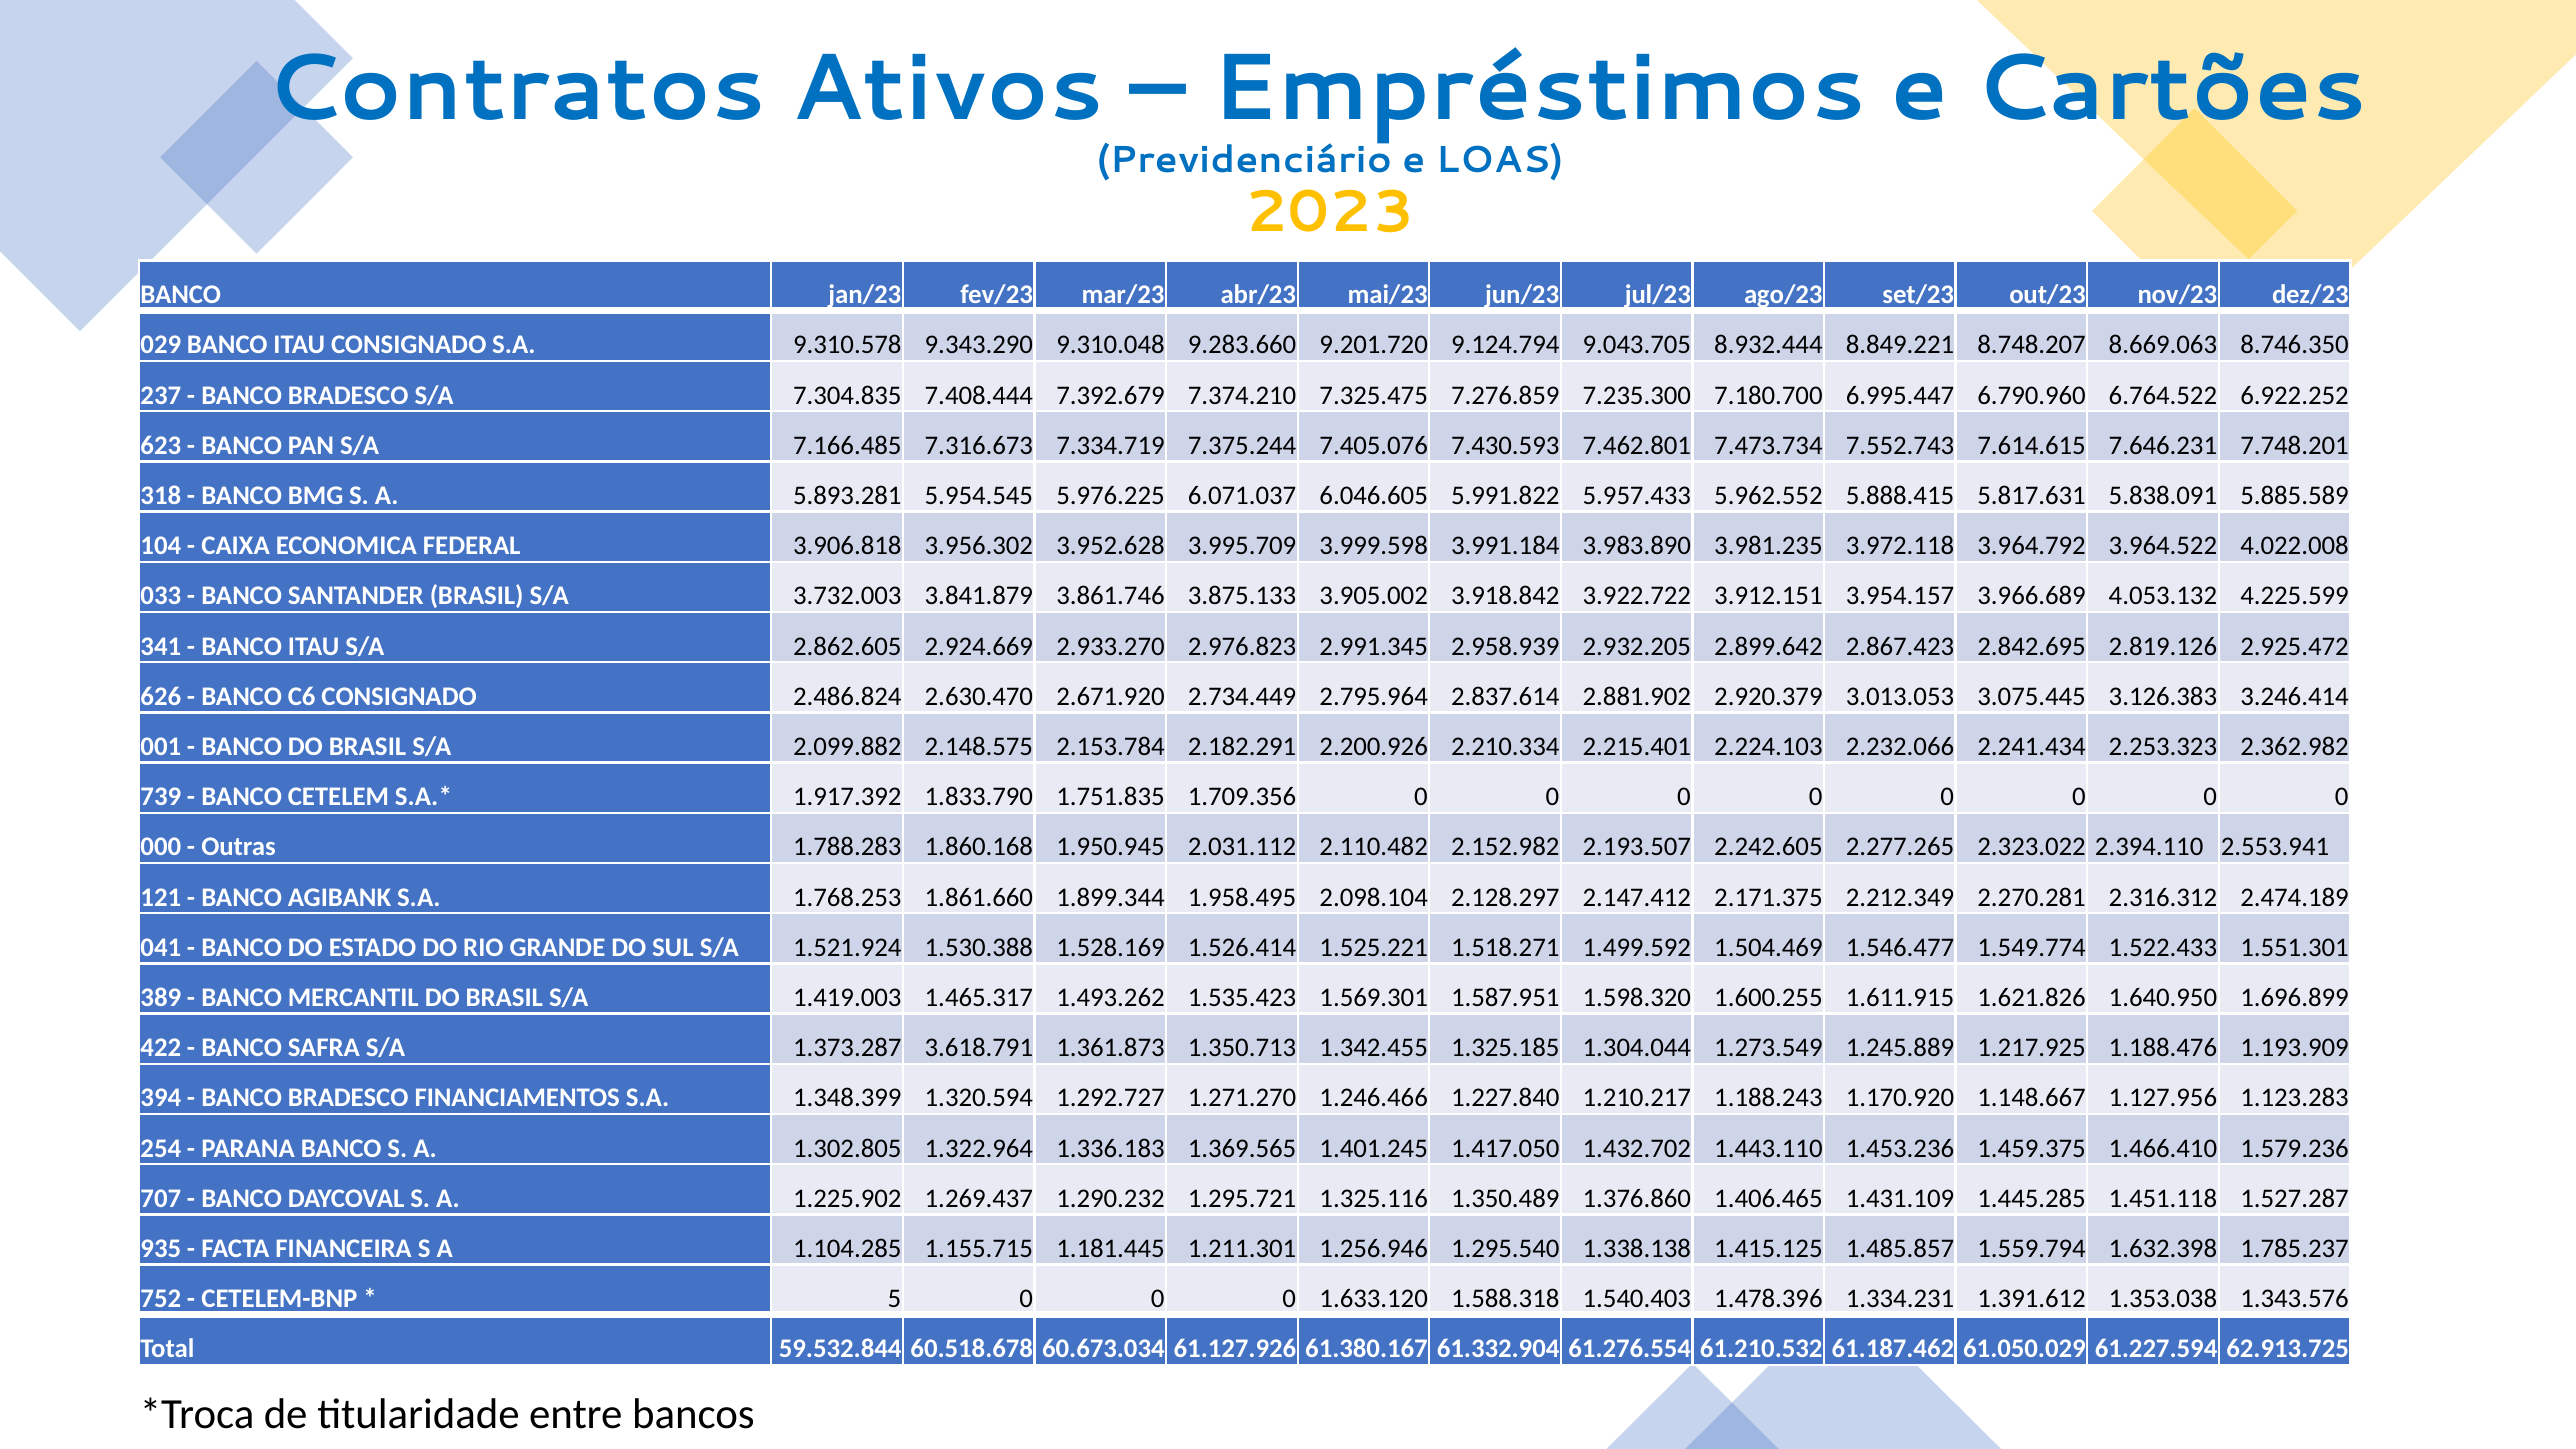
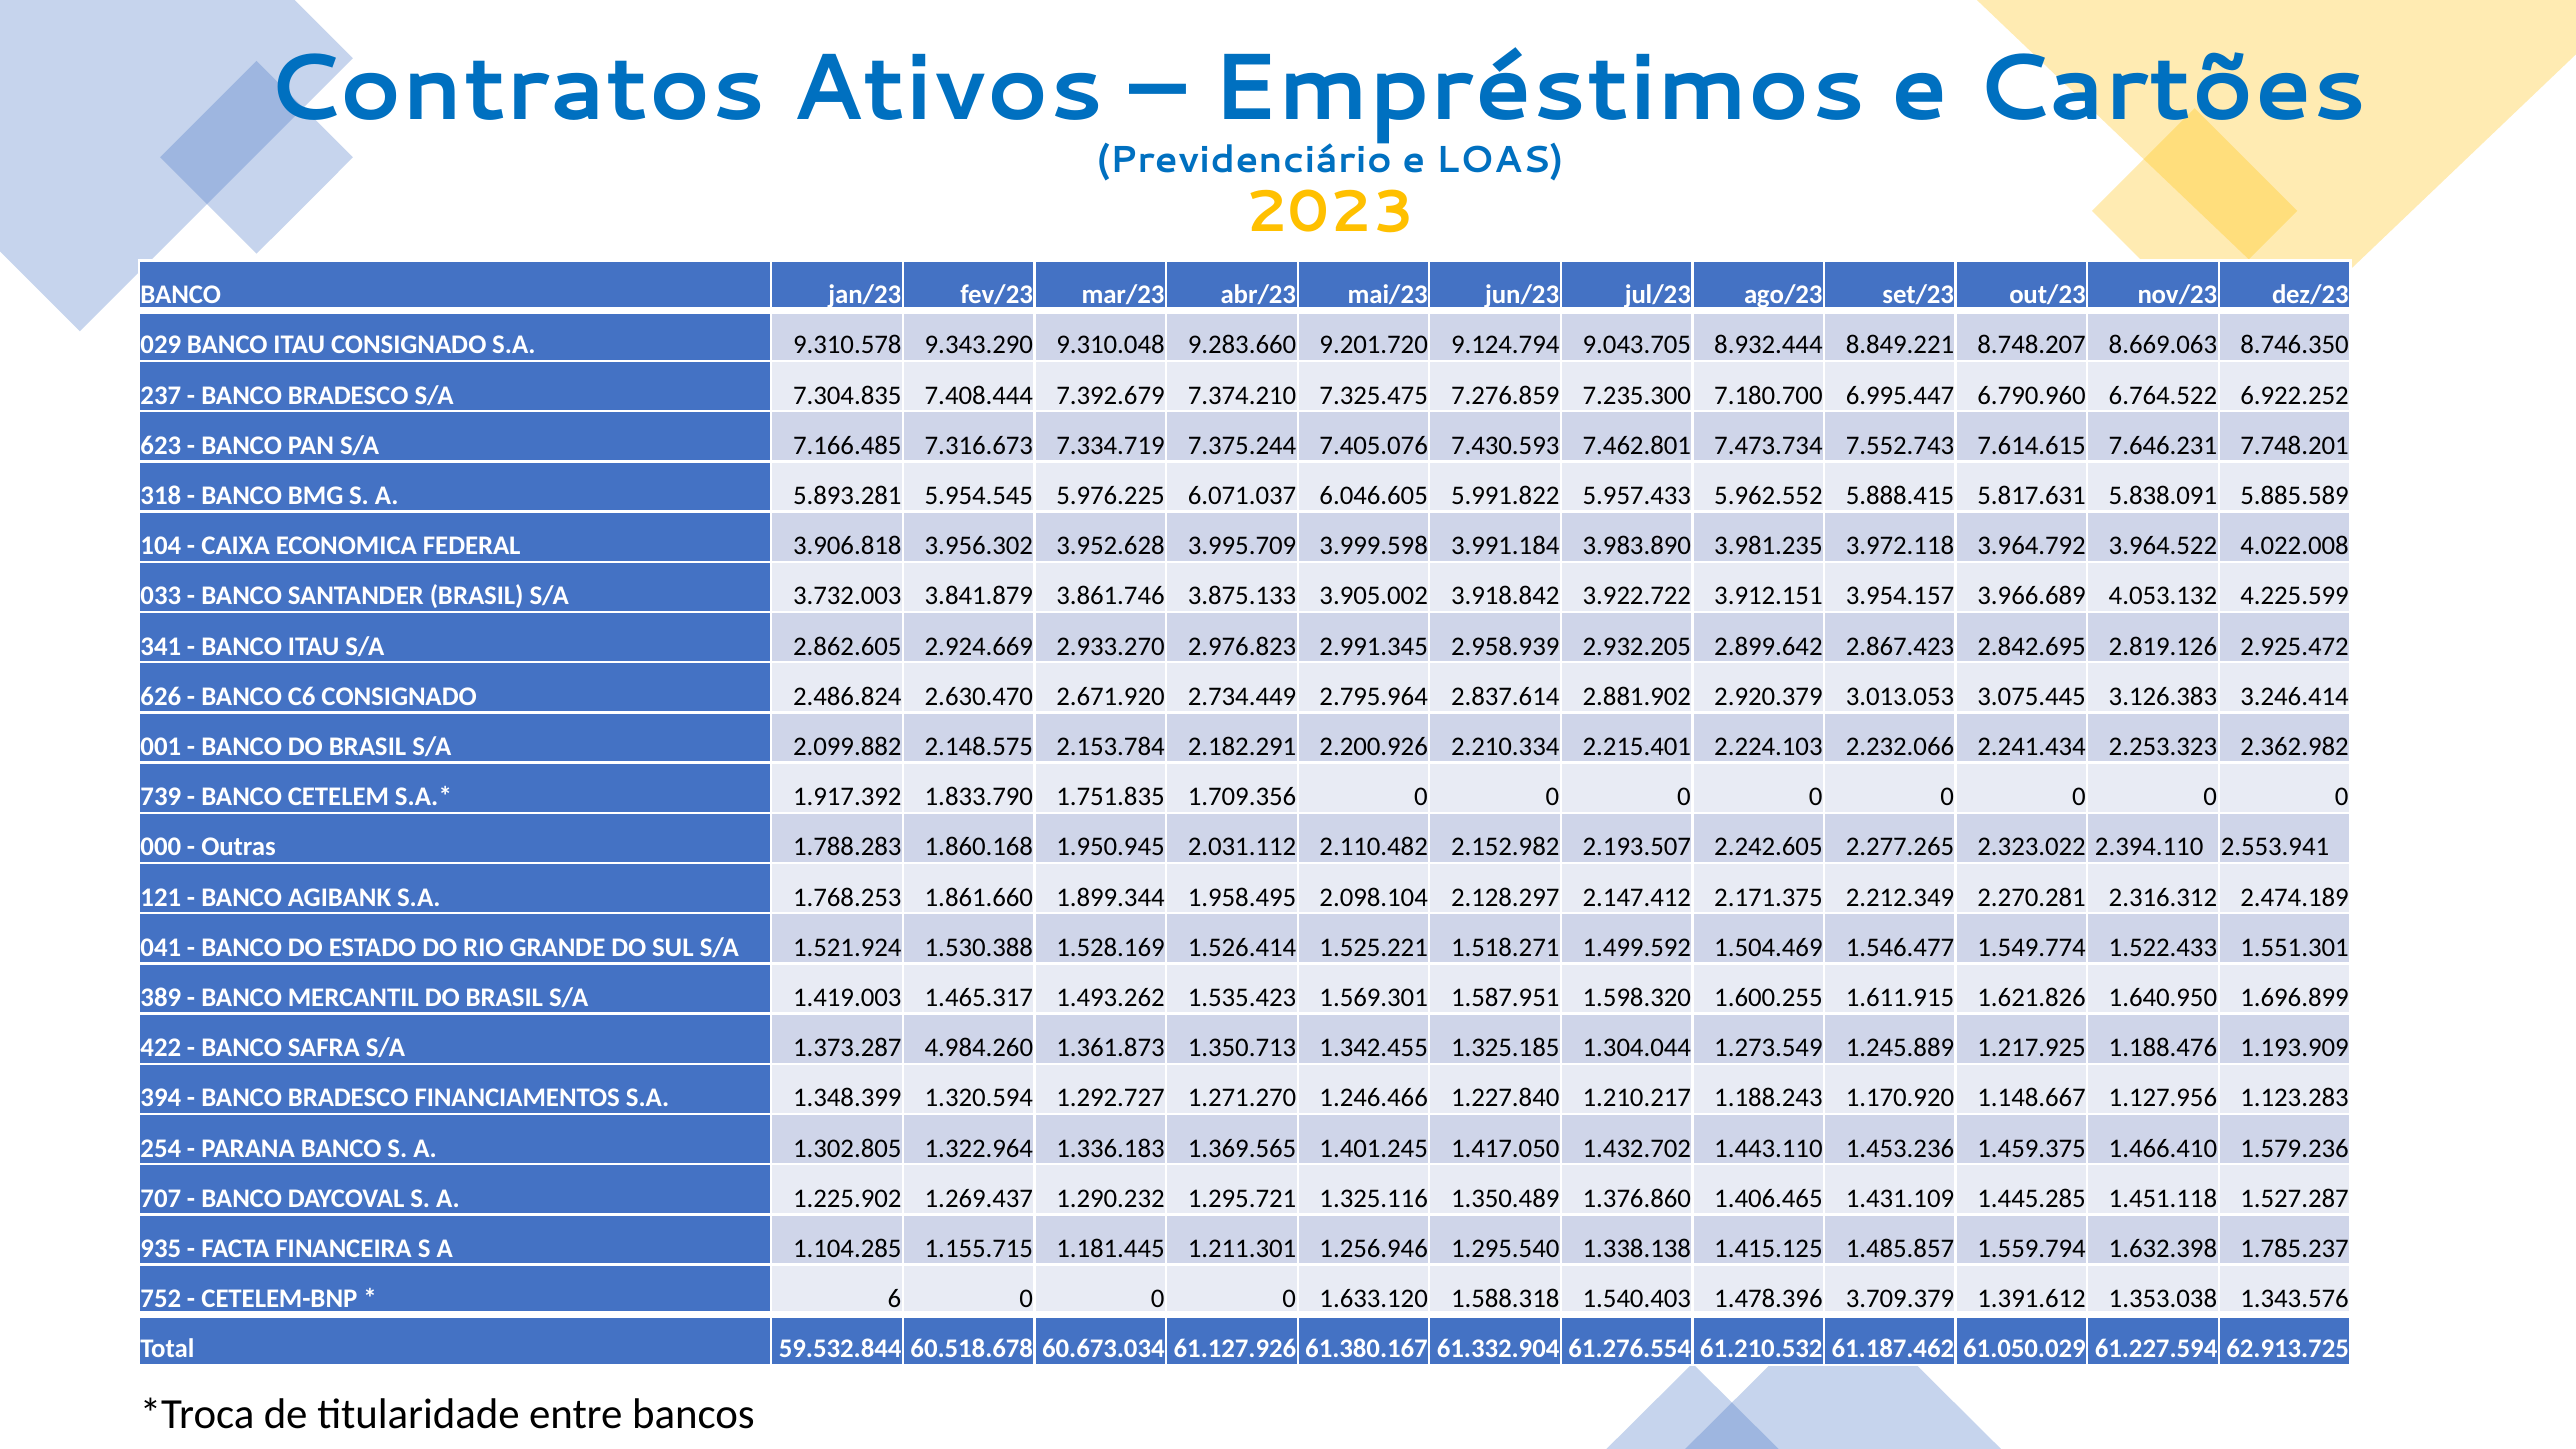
3.618.791: 3.618.791 -> 4.984.260
5: 5 -> 6
1.334.231: 1.334.231 -> 3.709.379
